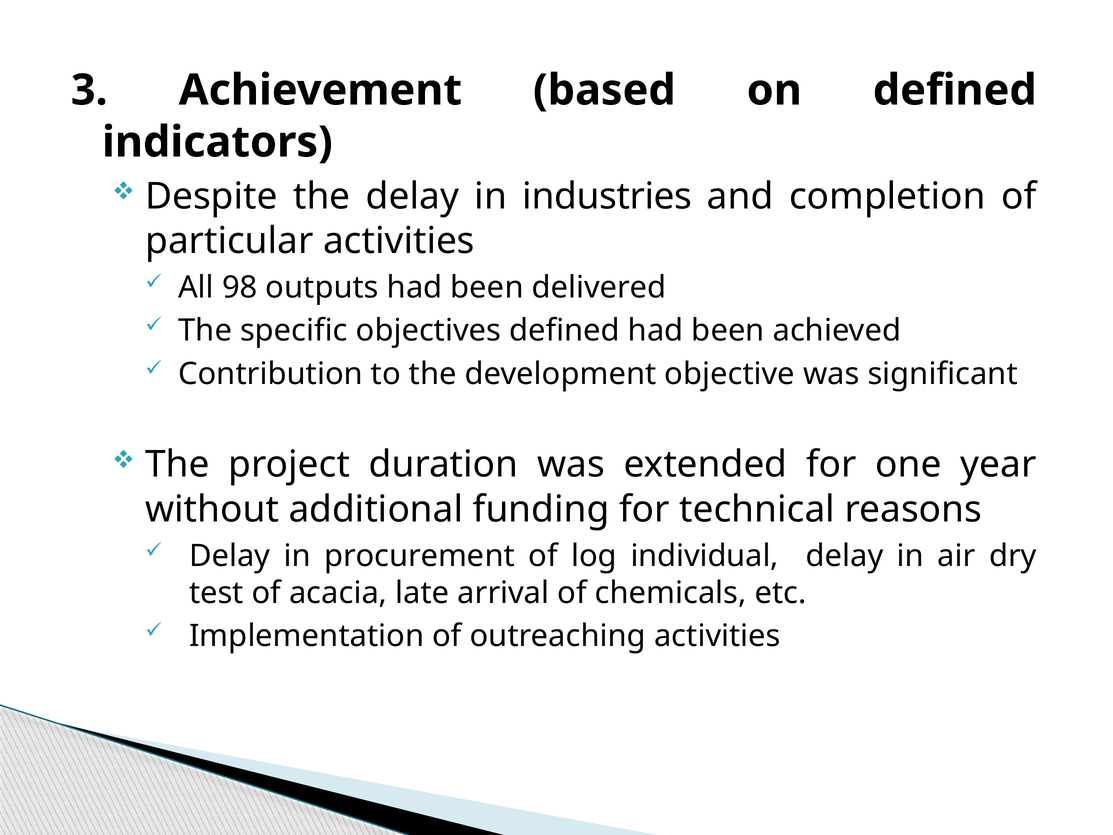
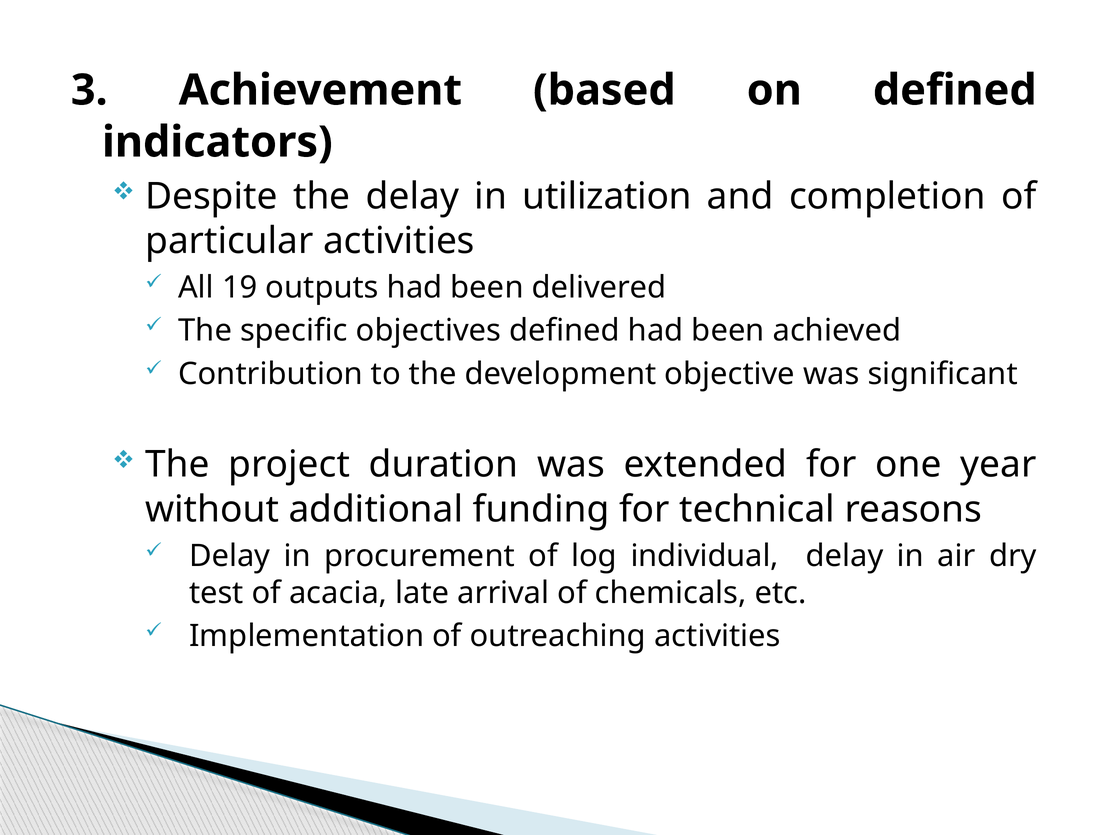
industries: industries -> utilization
98: 98 -> 19
